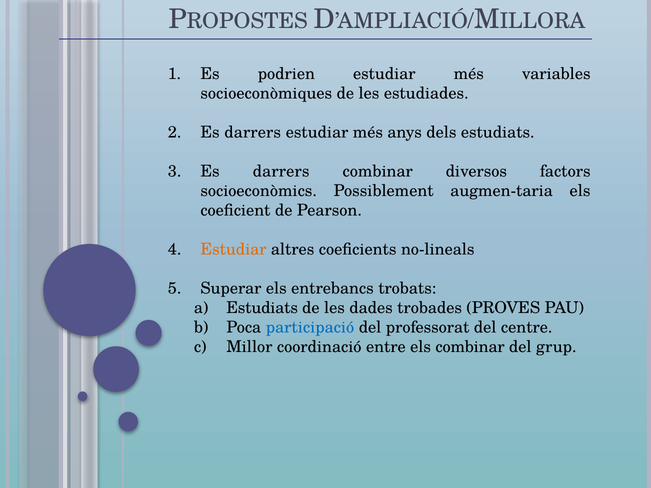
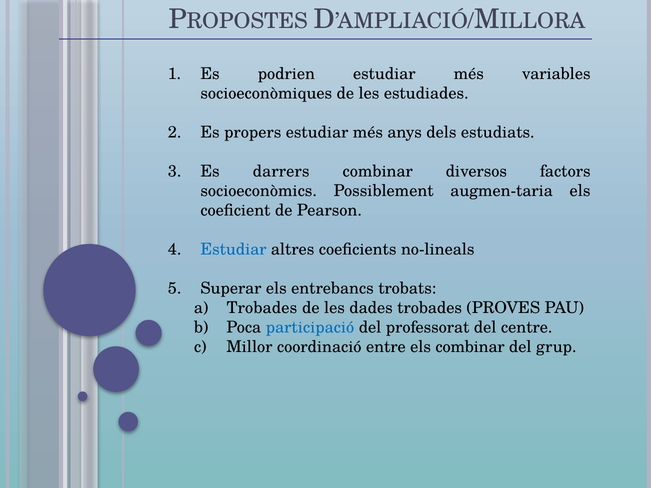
darrers at (253, 132): darrers -> propers
Estudiar at (233, 249) colour: orange -> blue
Estudiats at (262, 308): Estudiats -> Trobades
